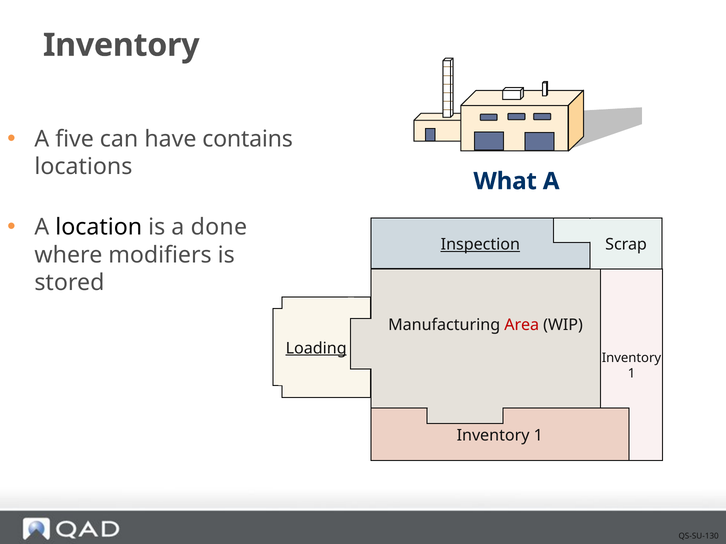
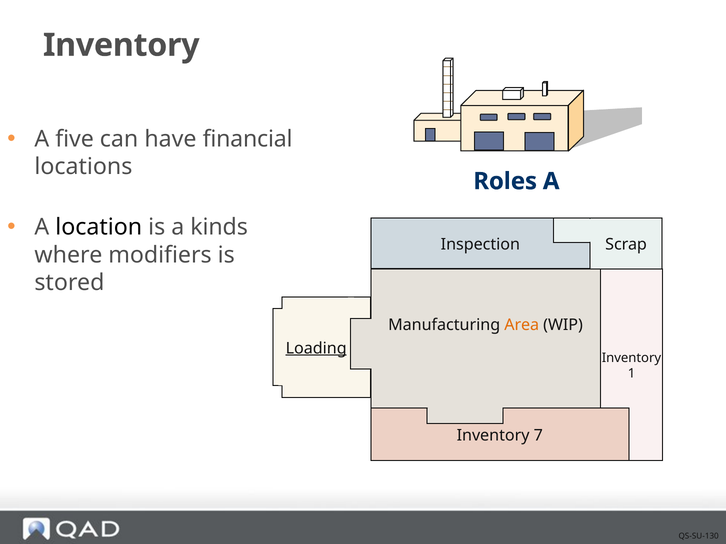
contains: contains -> financial
What: What -> Roles
done: done -> kinds
Inspection underline: present -> none
Area colour: red -> orange
1 at (538, 436): 1 -> 7
